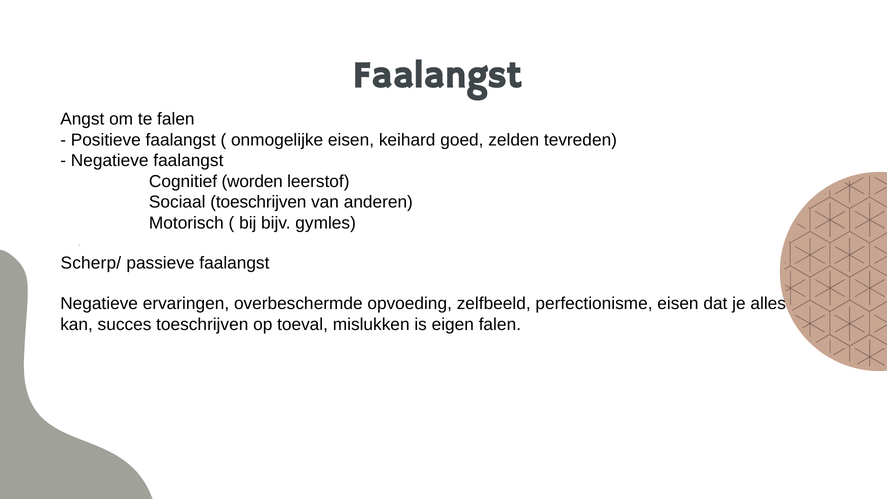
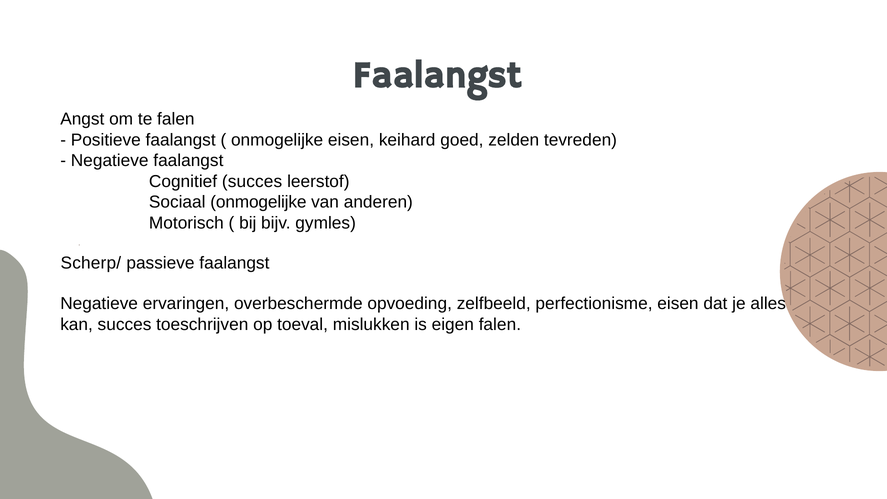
Cognitief worden: worden -> succes
Sociaal toeschrijven: toeschrijven -> onmogelijke
